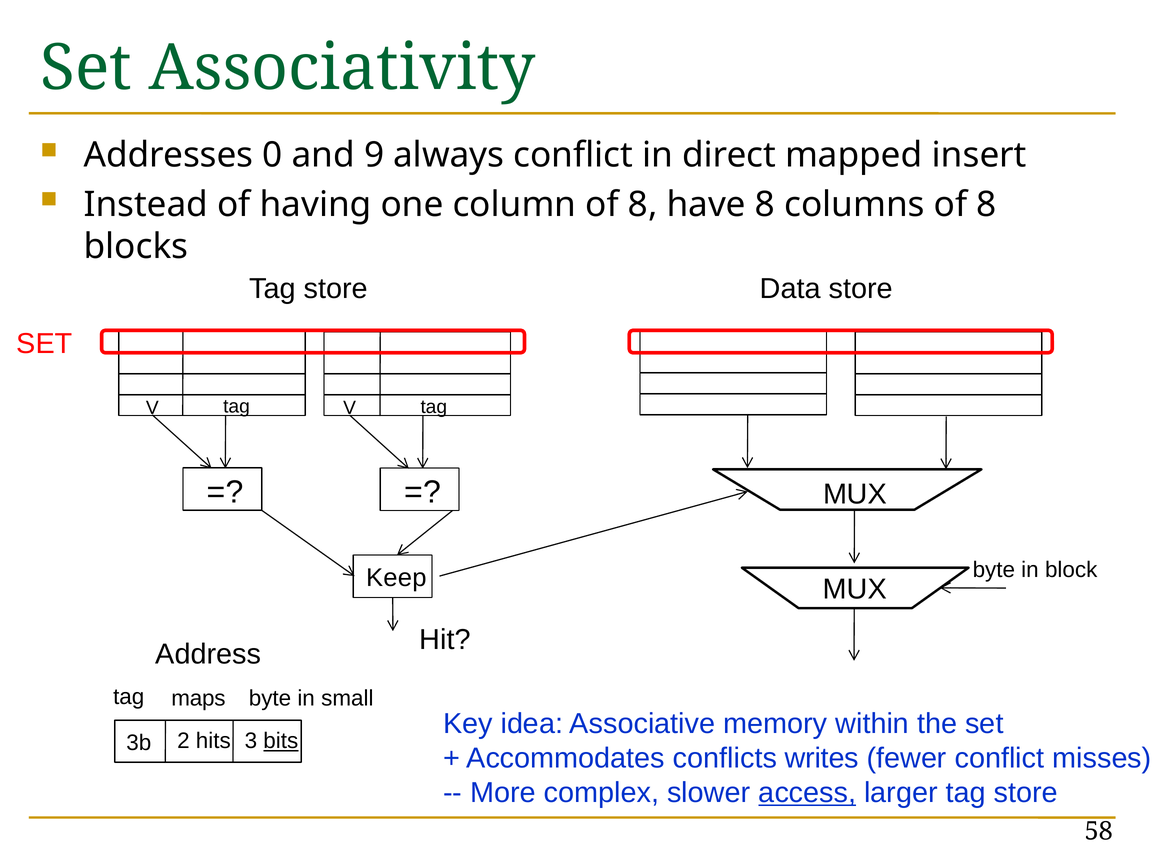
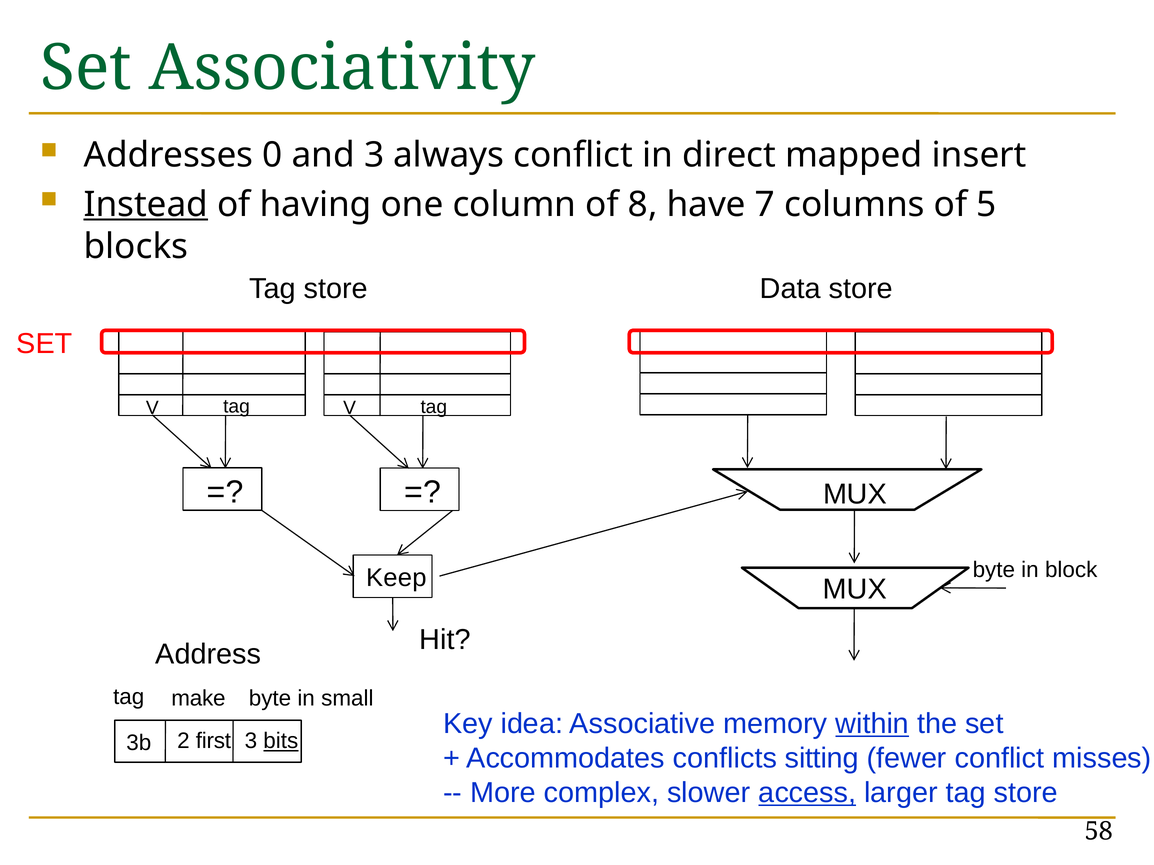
and 9: 9 -> 3
Instead underline: none -> present
have 8: 8 -> 7
columns of 8: 8 -> 5
maps: maps -> make
within underline: none -> present
hits: hits -> first
writes: writes -> sitting
